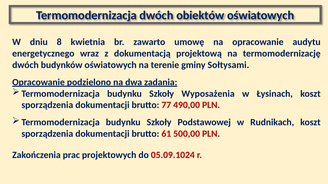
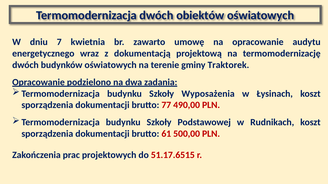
8: 8 -> 7
Sołtysami: Sołtysami -> Traktorek
05.09.1024: 05.09.1024 -> 51.17.6515
